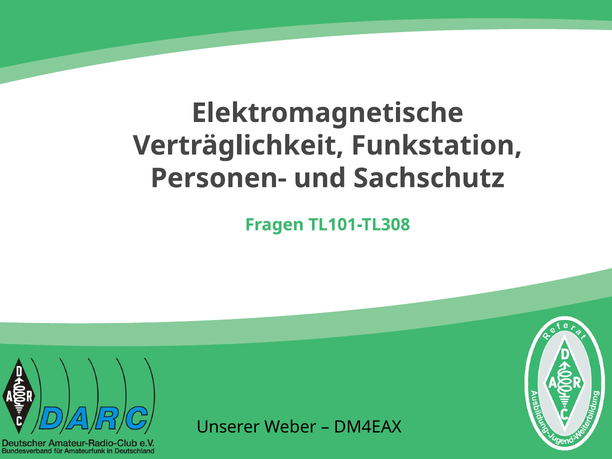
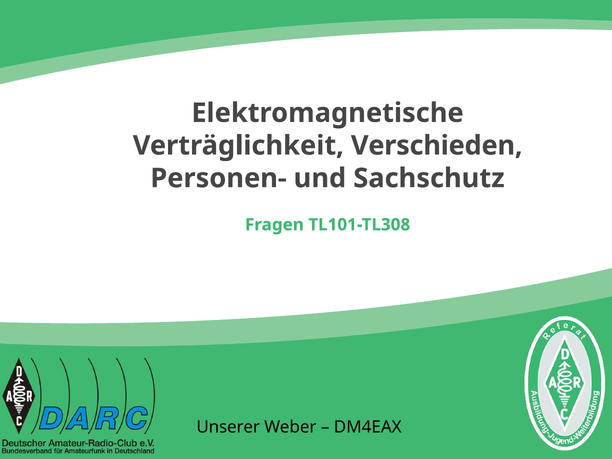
Funkstation: Funkstation -> Verschieden
